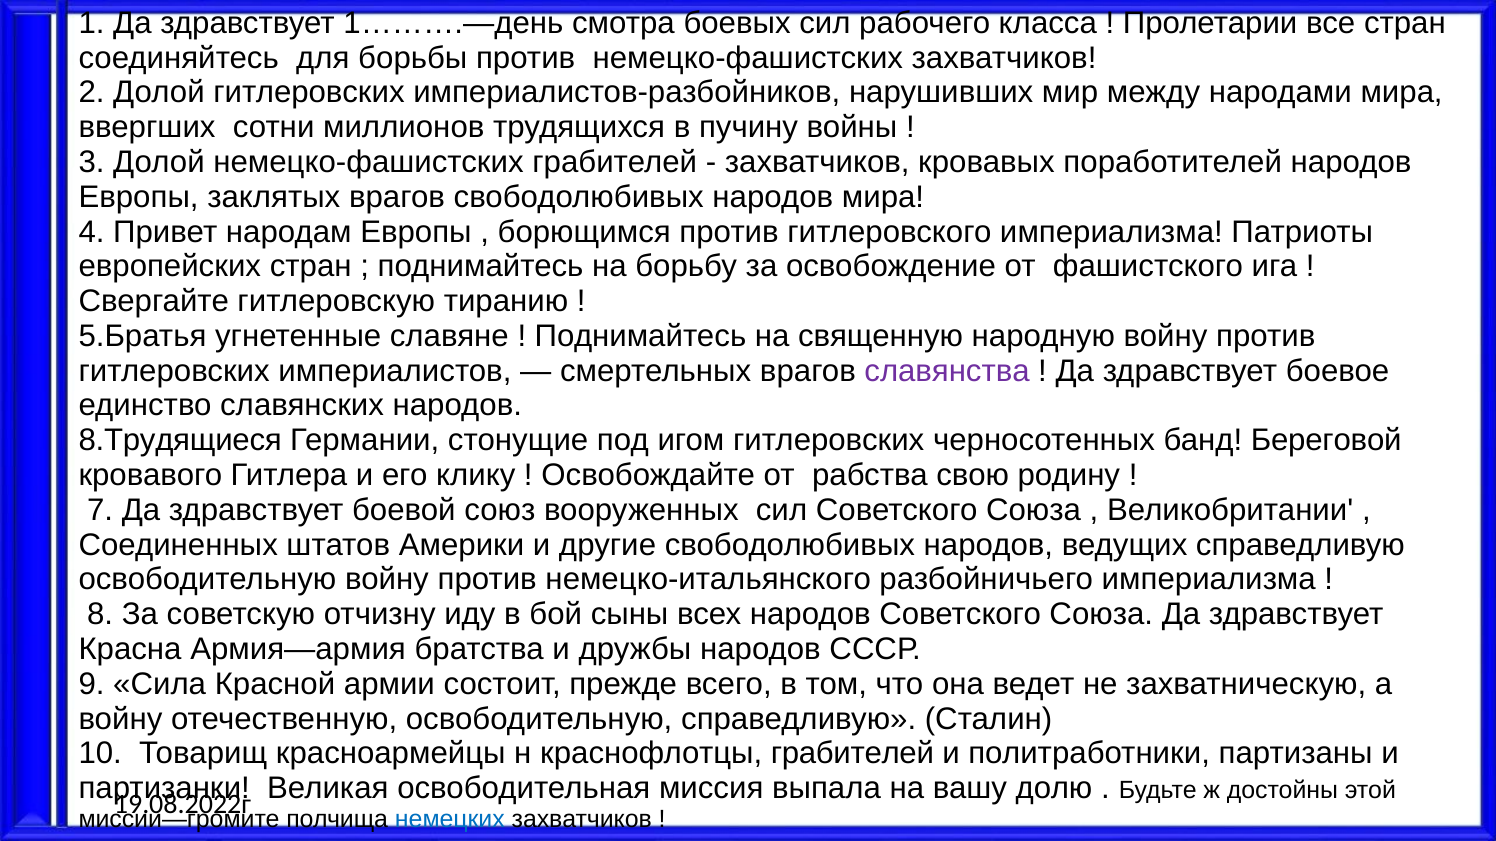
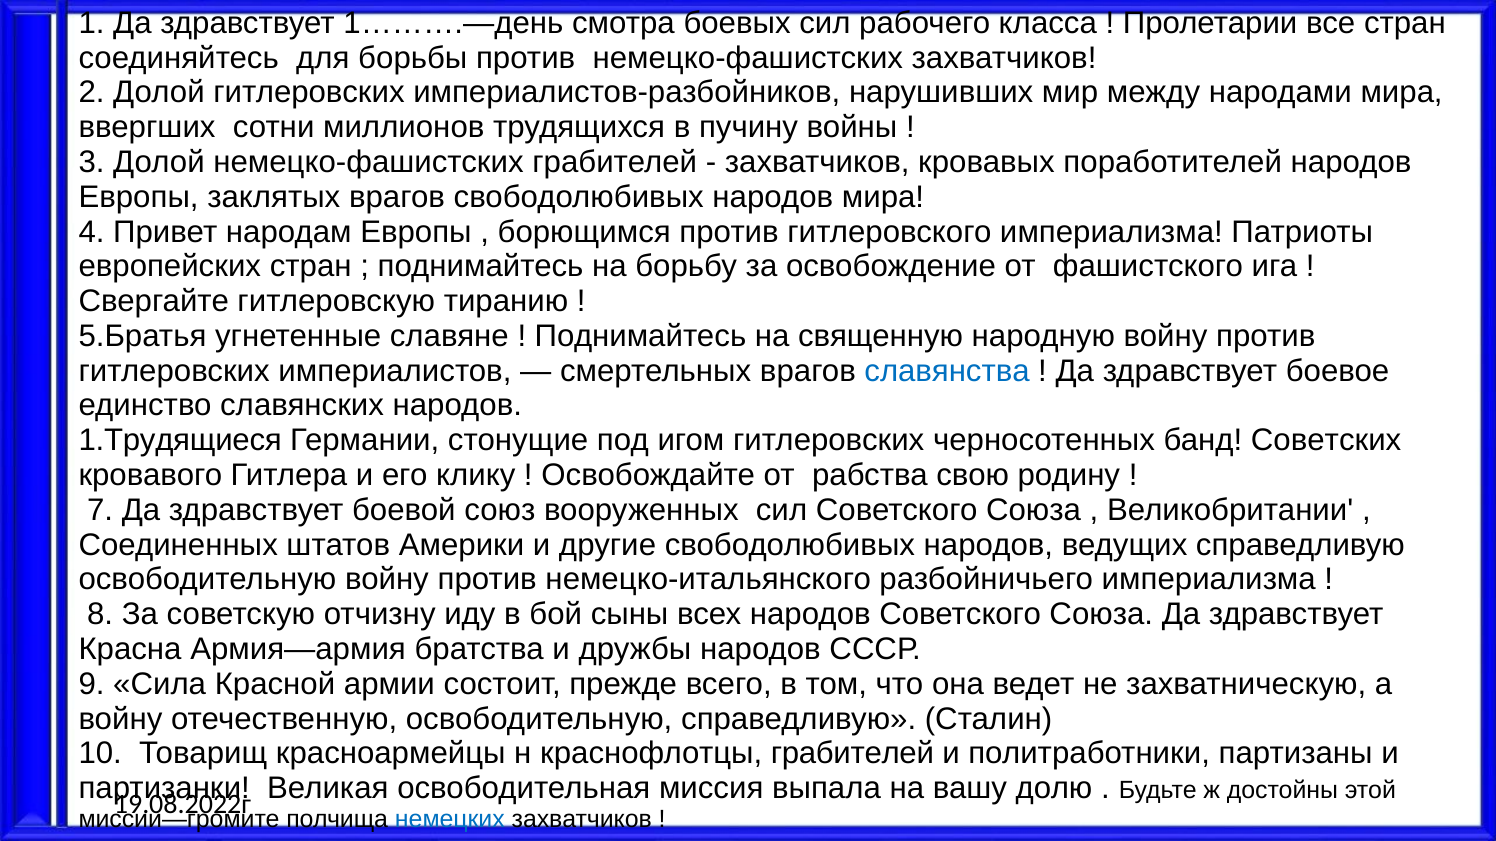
славянства colour: purple -> blue
8.Трудящиеся: 8.Трудящиеся -> 1.Трудящиеся
Береговой: Береговой -> Советских
